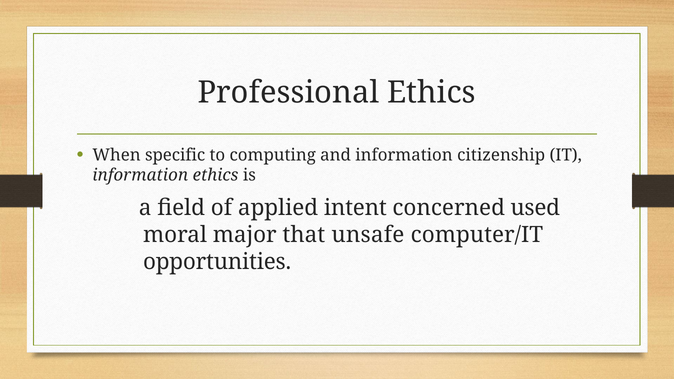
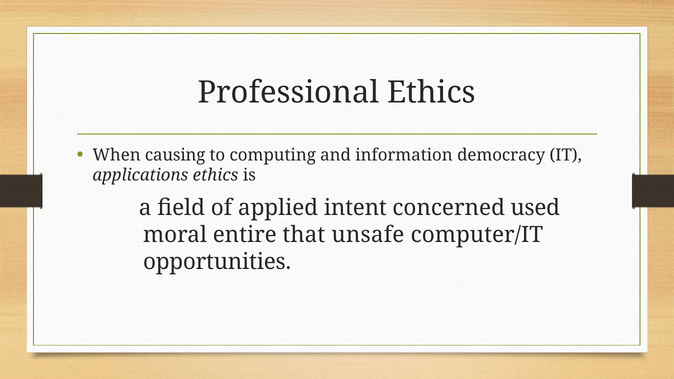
specific: specific -> causing
citizenship: citizenship -> democracy
information at (140, 175): information -> applications
major: major -> entire
